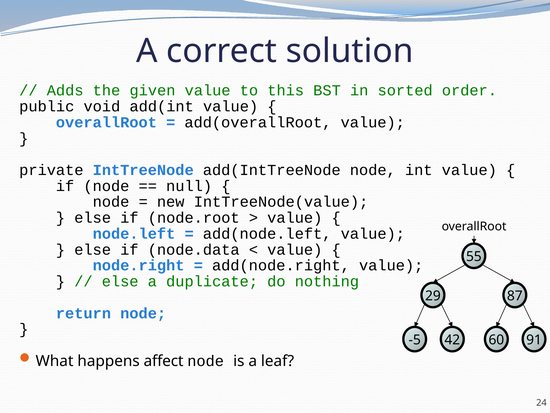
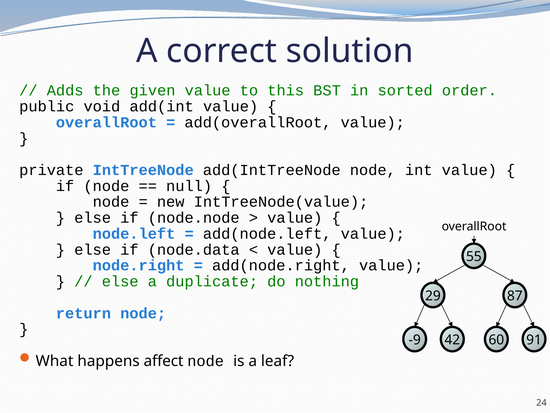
node.root: node.root -> node.node
-5: -5 -> -9
